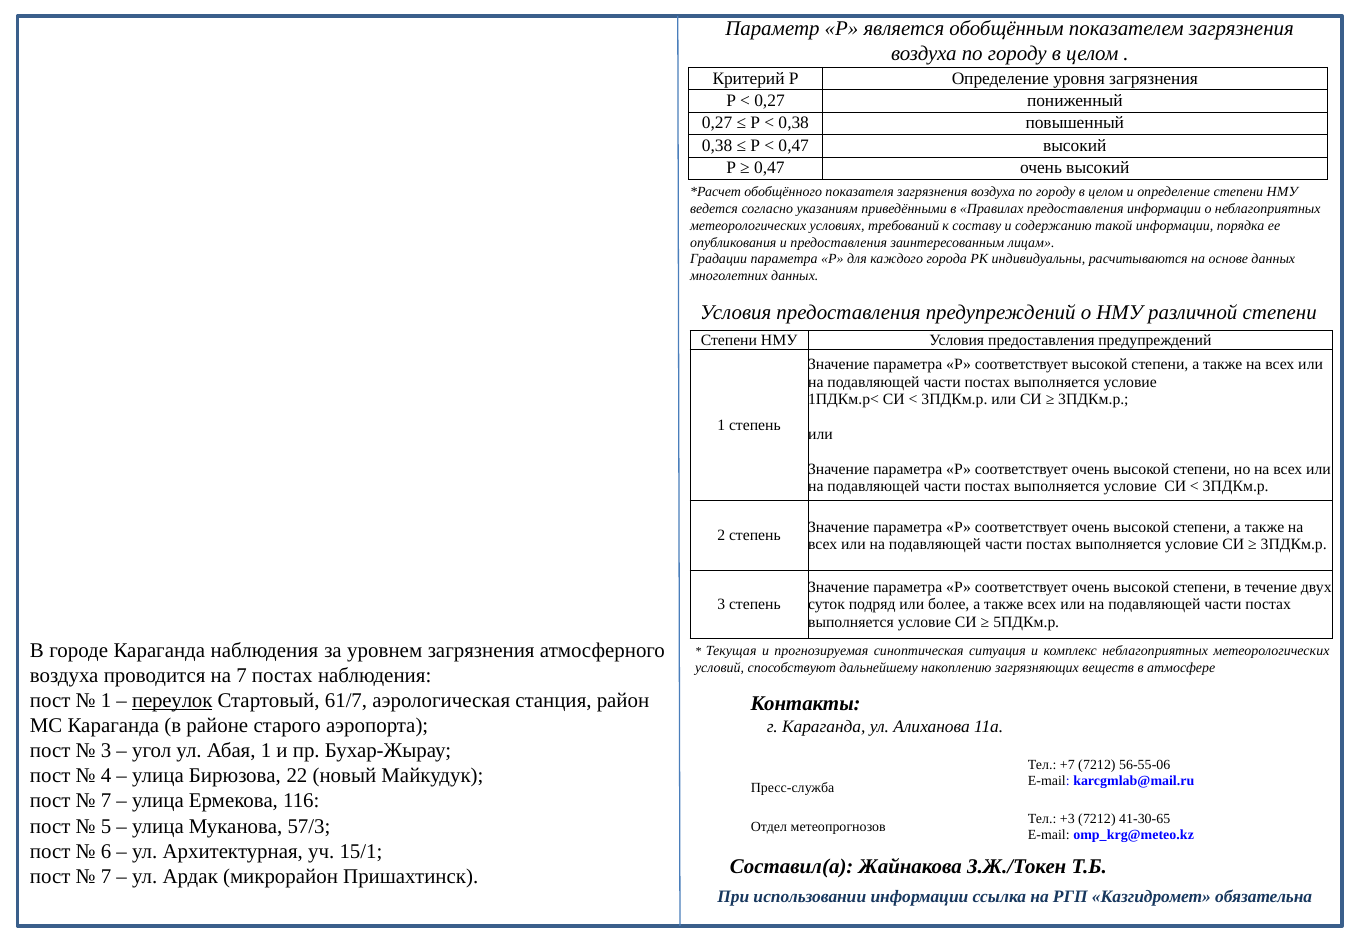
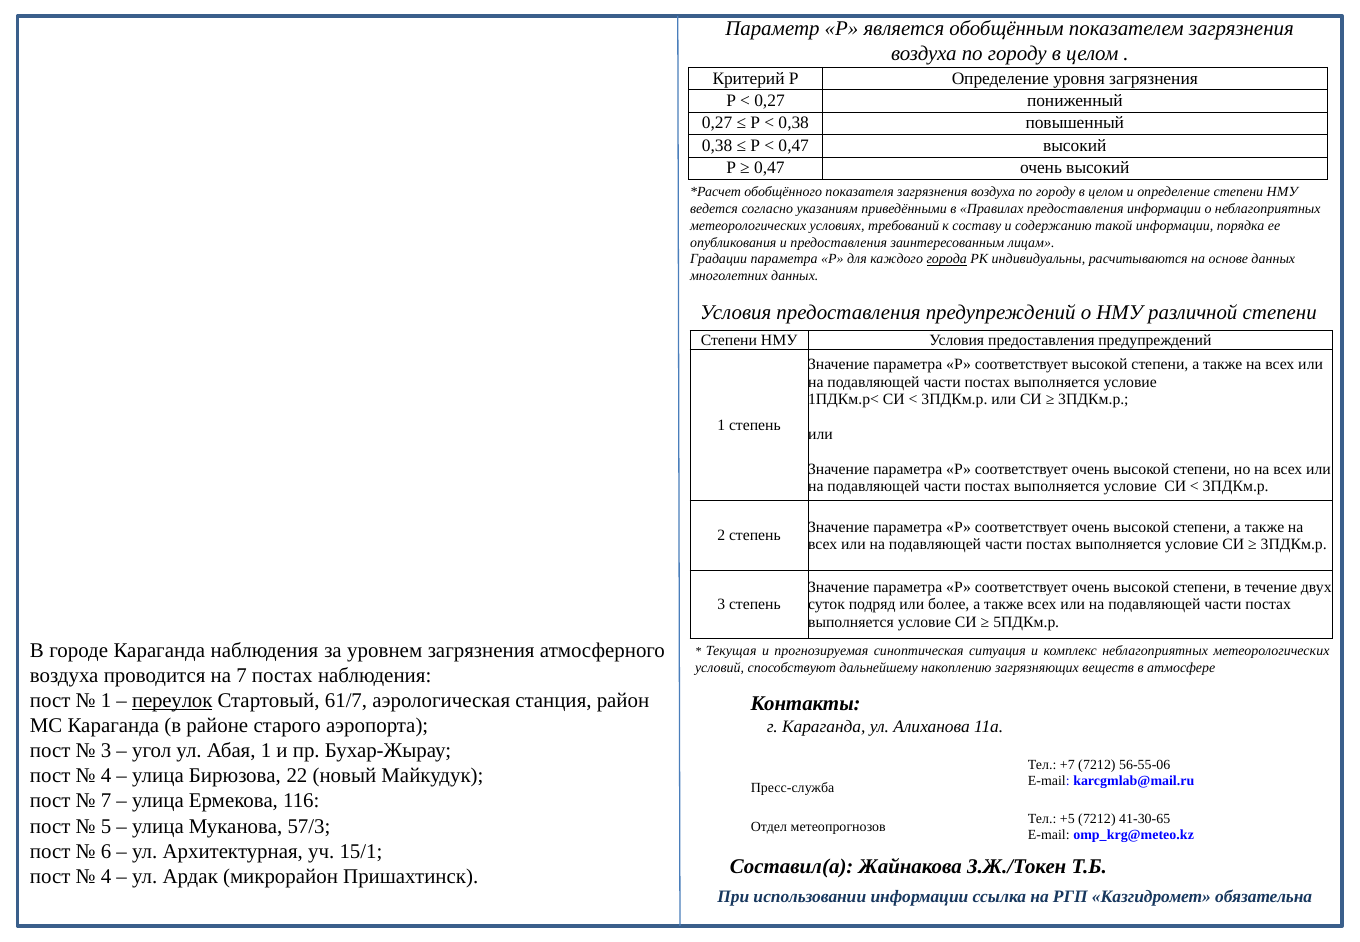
города underline: none -> present
+3: +3 -> +5
7 at (106, 876): 7 -> 4
